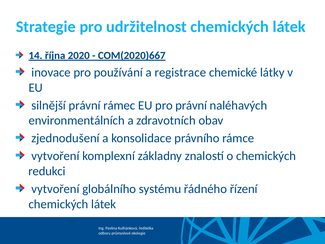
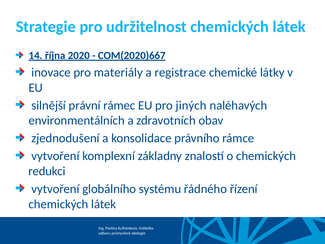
používání: používání -> materiály
pro právní: právní -> jiných
